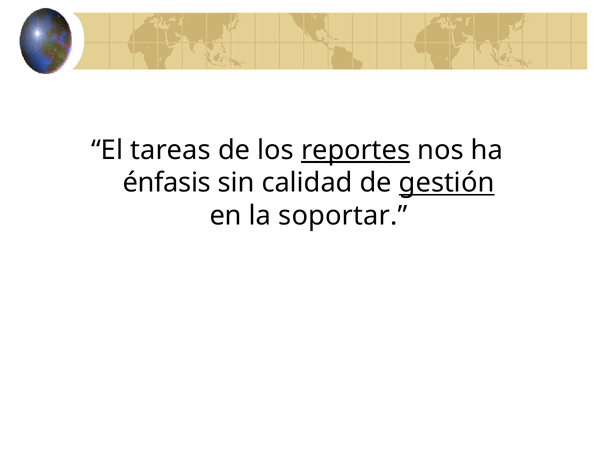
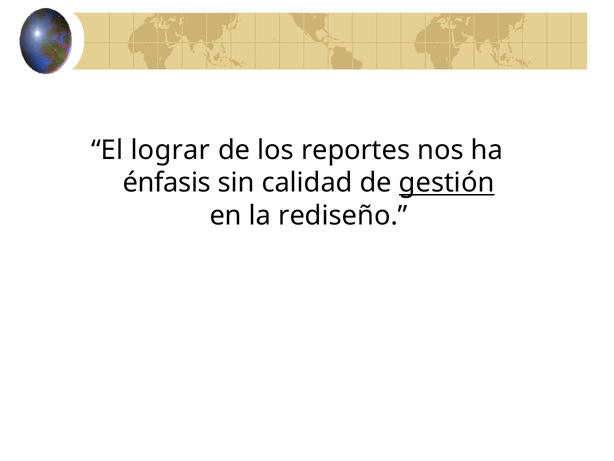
tareas: tareas -> lograr
reportes underline: present -> none
soportar: soportar -> rediseño
